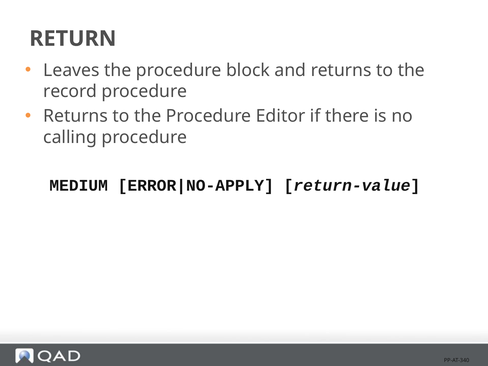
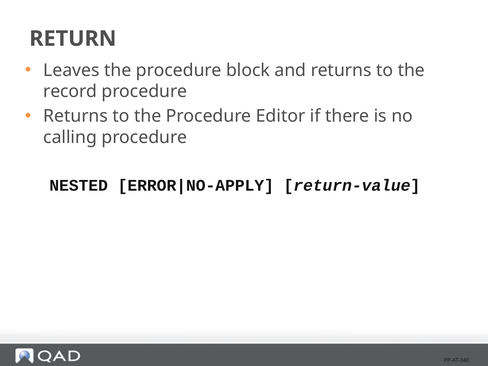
MEDIUM: MEDIUM -> NESTED
